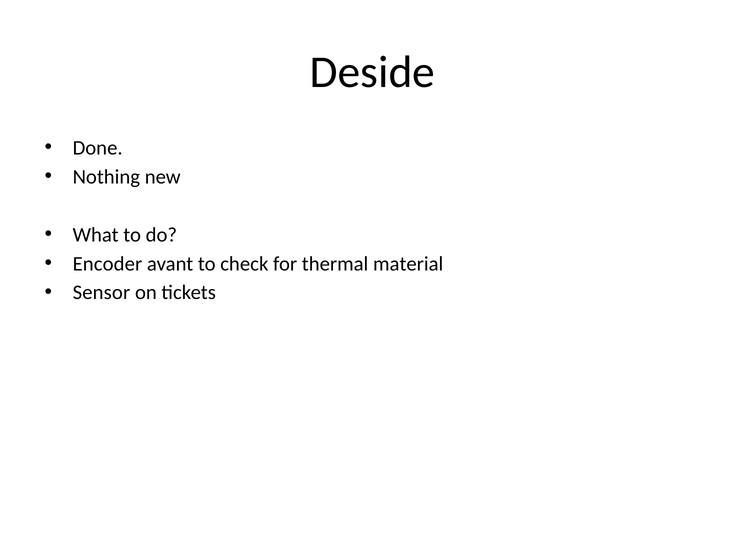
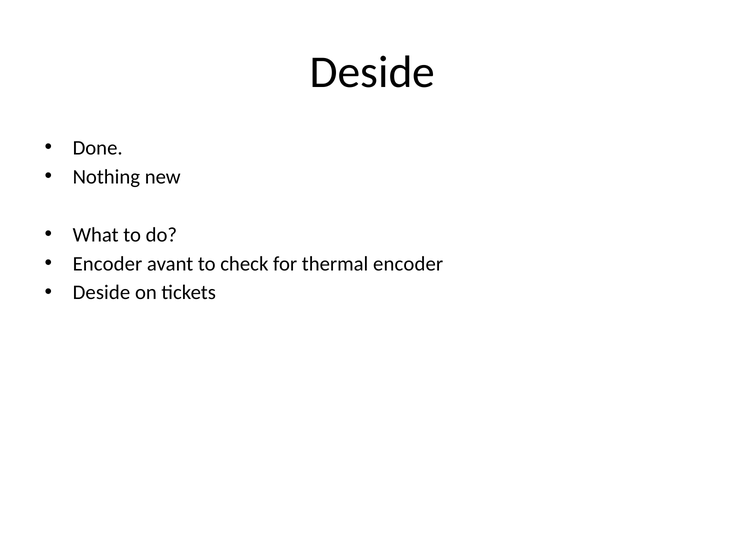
thermal material: material -> encoder
Sensor at (101, 293): Sensor -> Deside
